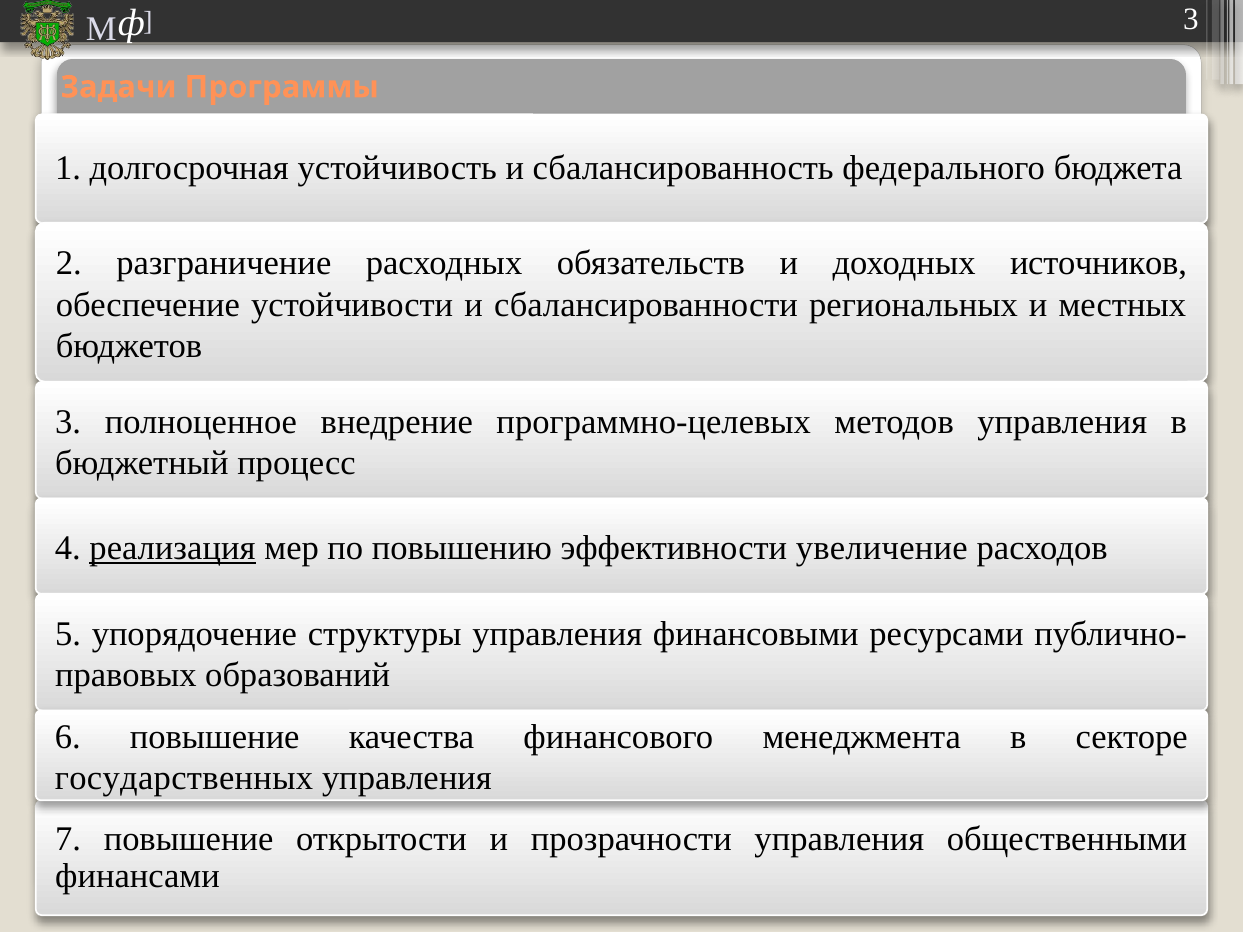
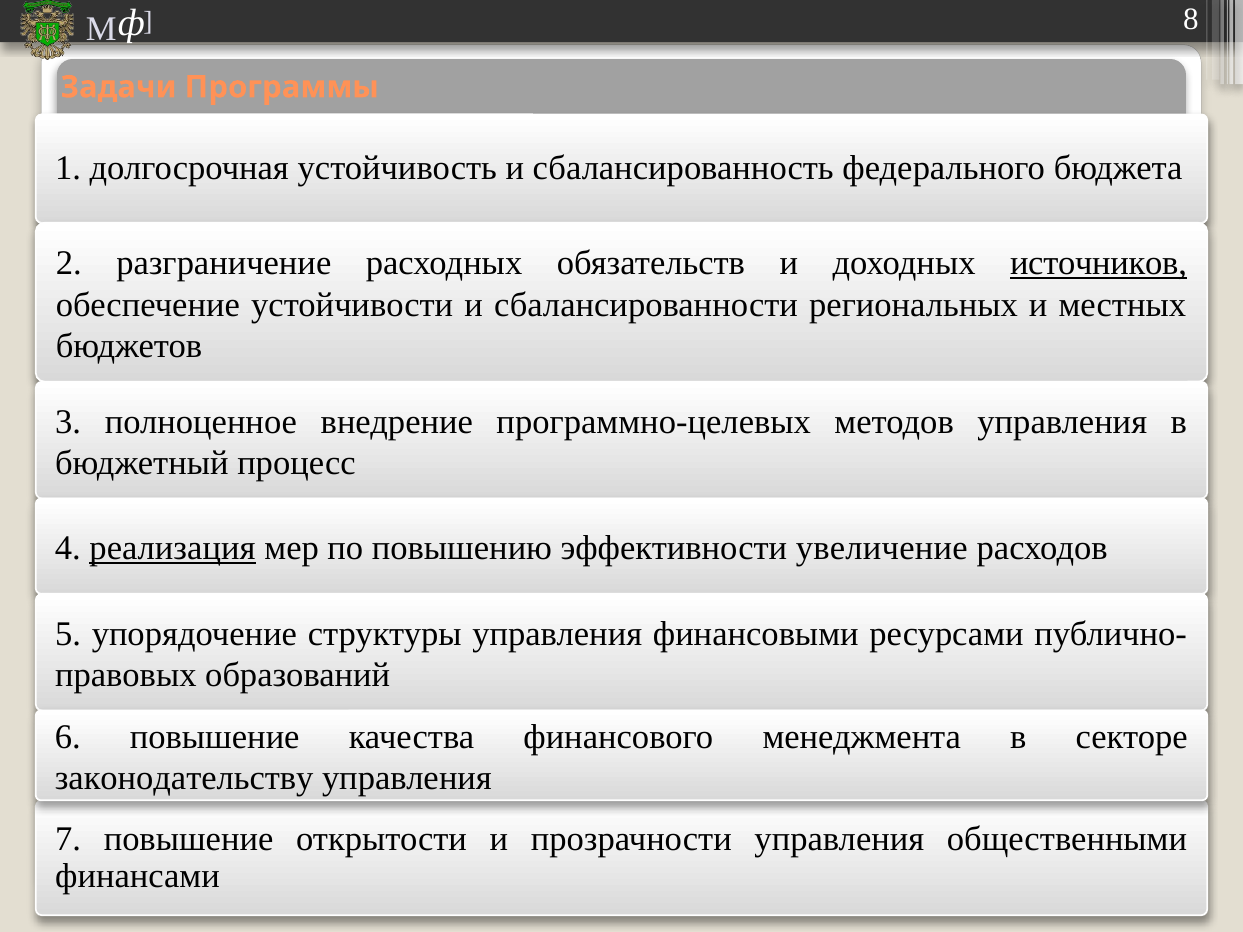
3 at (1191, 19): 3 -> 8
источников underline: none -> present
государственных: государственных -> законодательству
